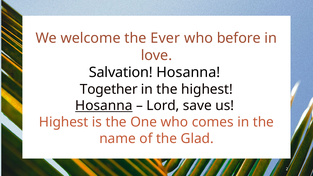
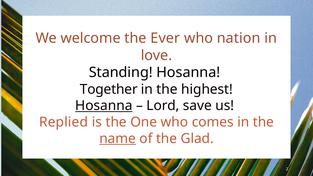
before: before -> nation
Salvation: Salvation -> Standing
Highest at (64, 122): Highest -> Replied
name underline: none -> present
